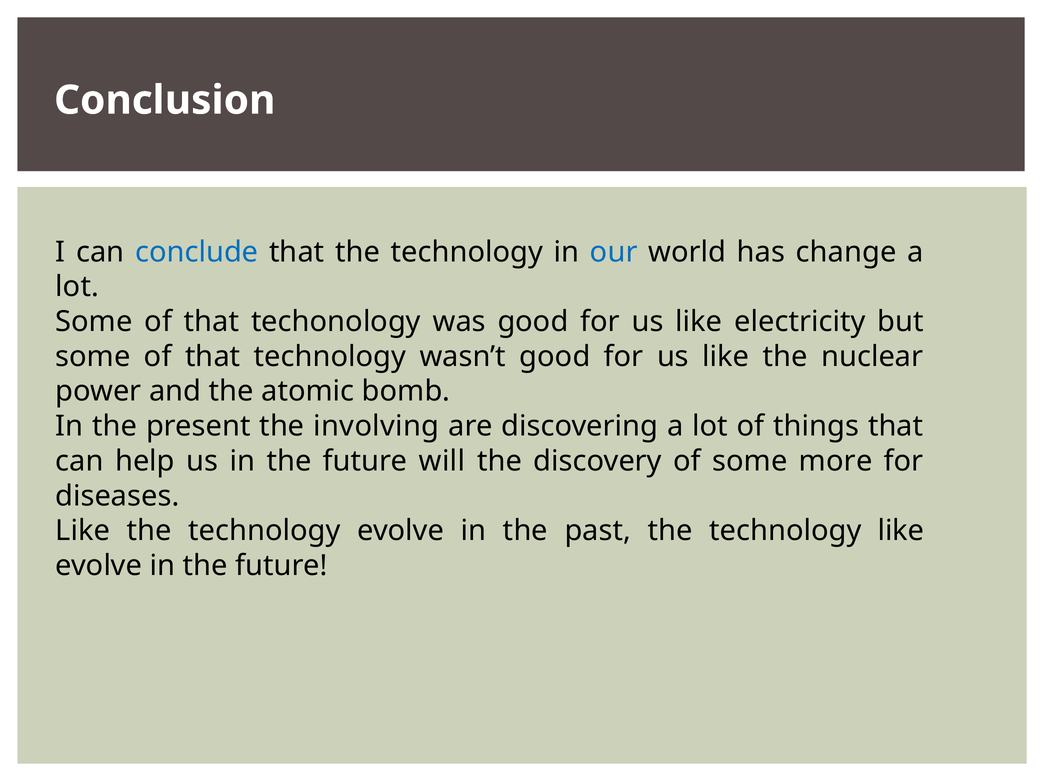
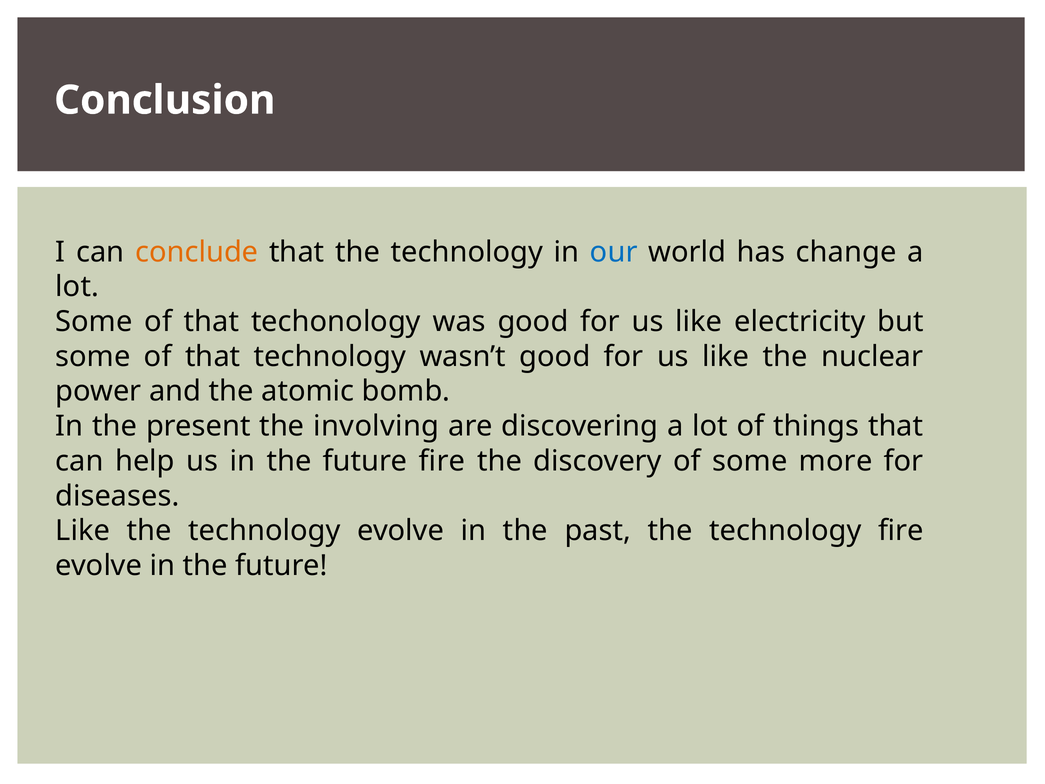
conclude colour: blue -> orange
future will: will -> fire
technology like: like -> fire
